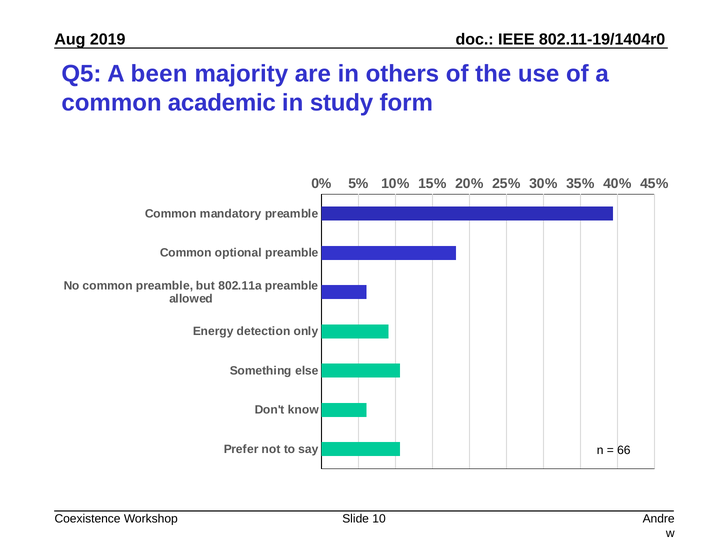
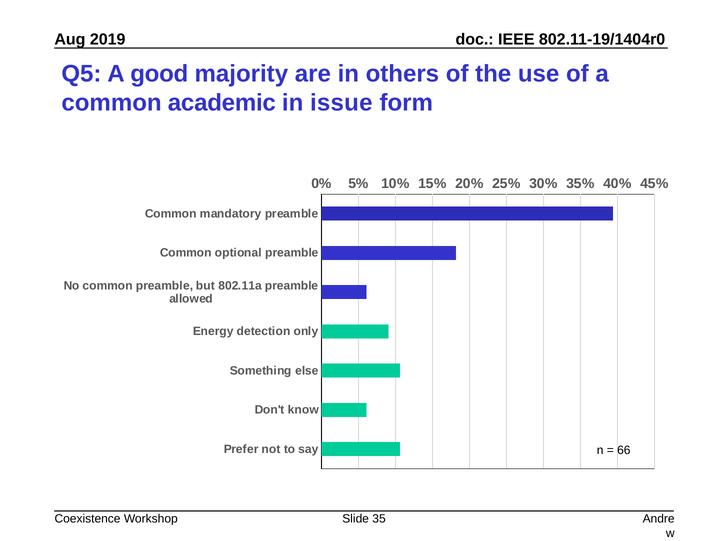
been: been -> good
study: study -> issue
10: 10 -> 35
